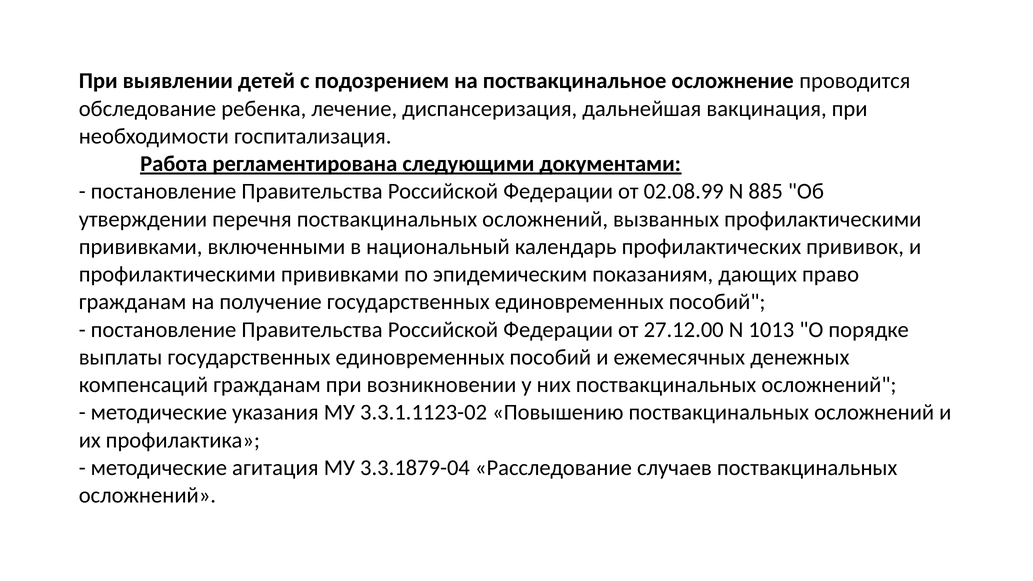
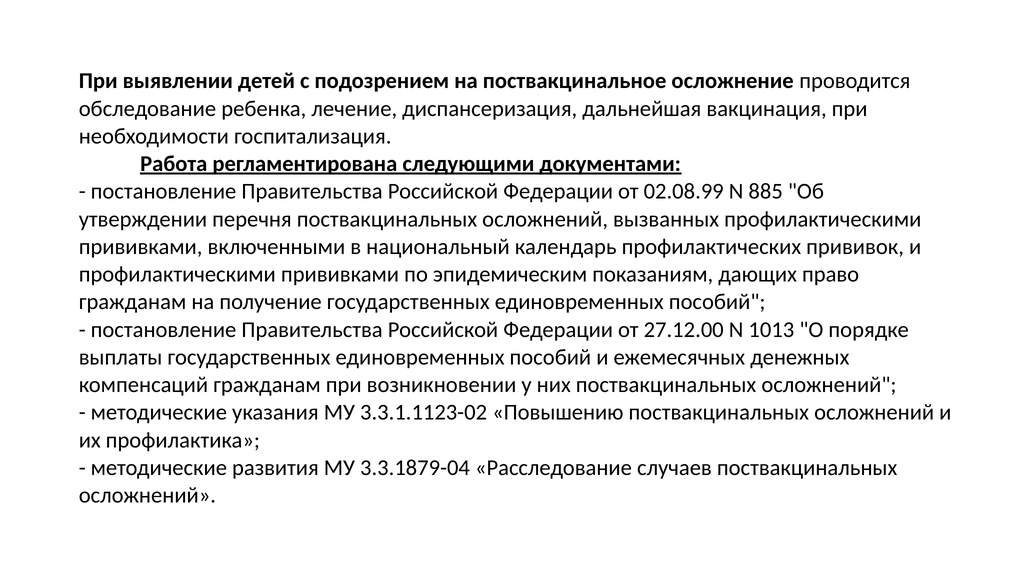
агитация: агитация -> развития
